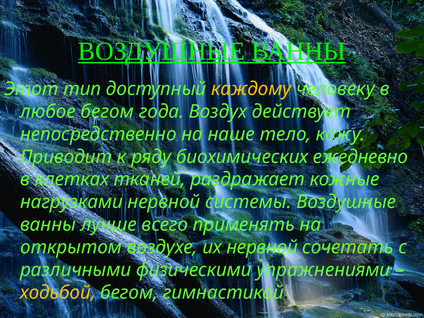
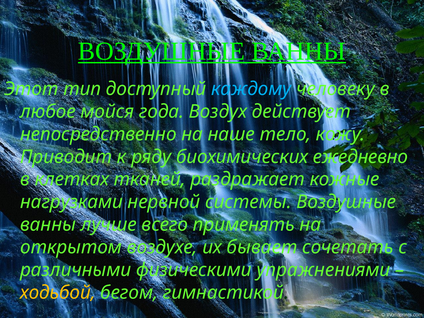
каждому colour: yellow -> light blue
любое бегом: бегом -> мойся
их нервной: нервной -> бывает
